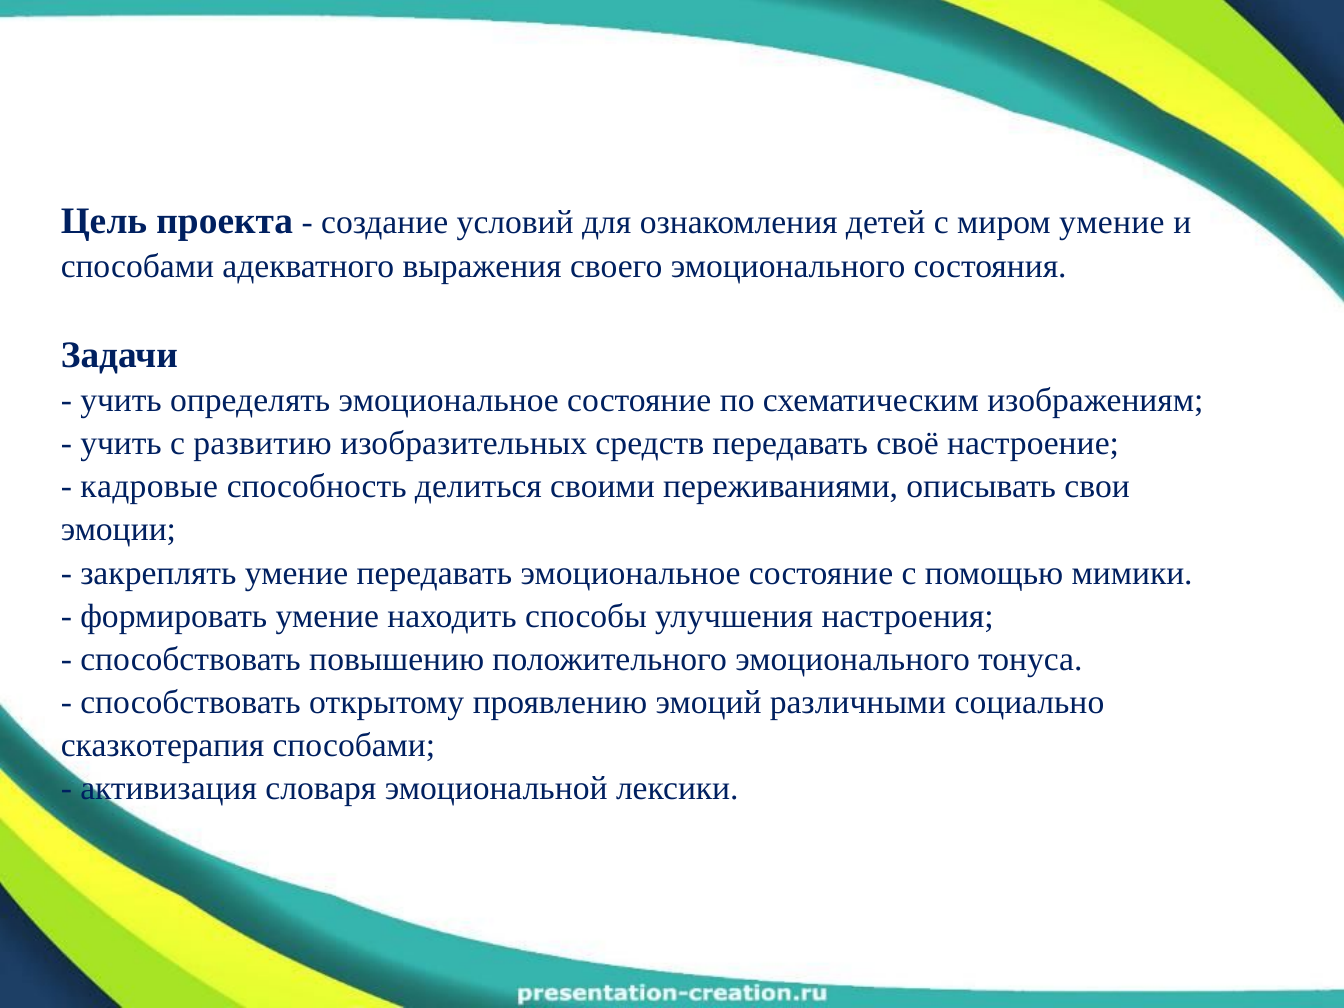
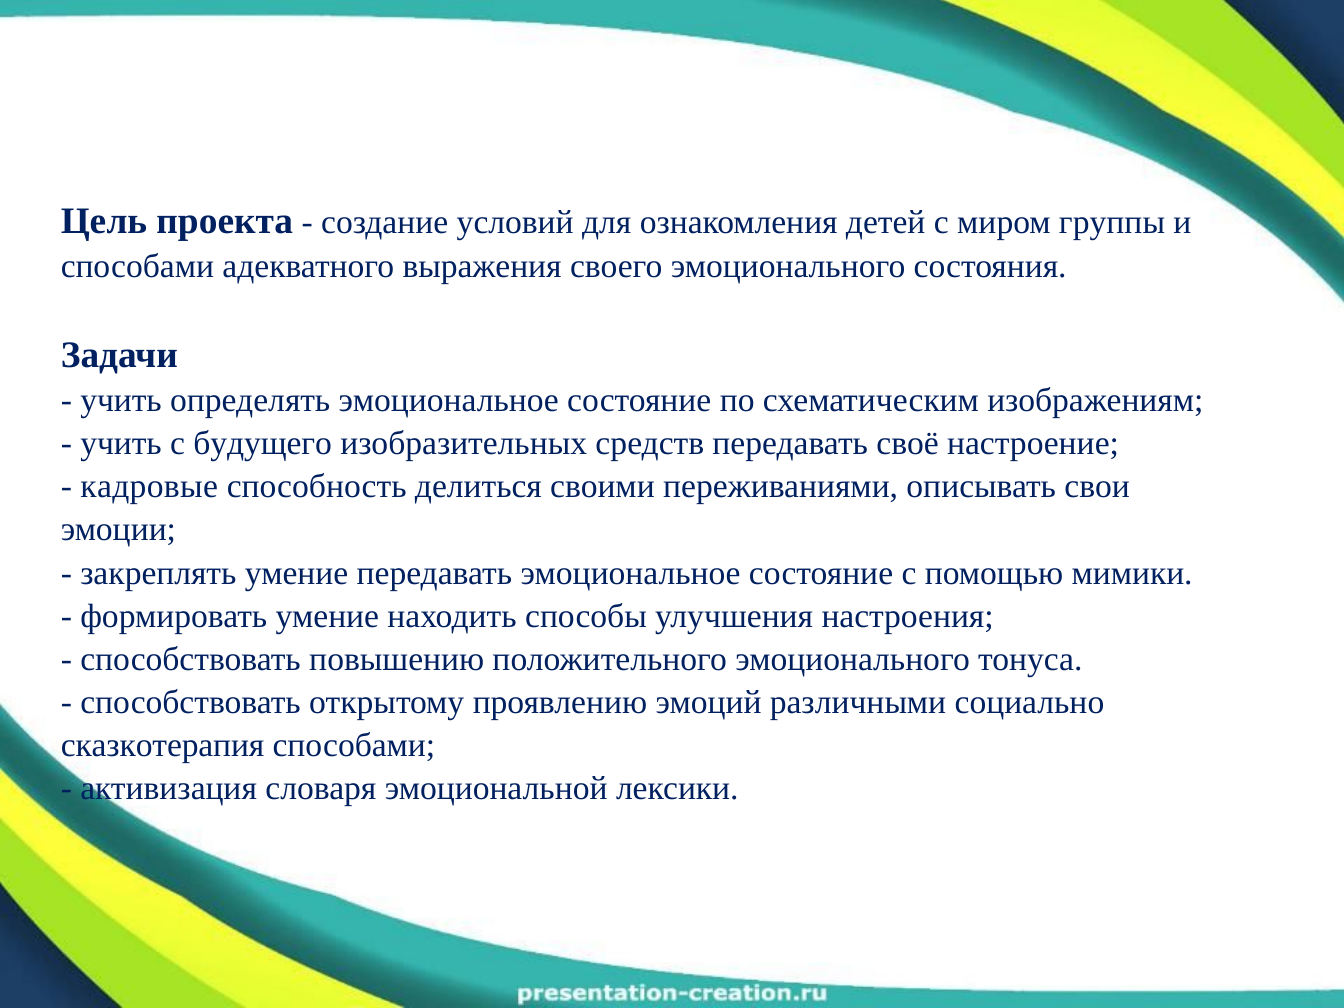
миром умение: умение -> группы
развитию: развитию -> будущего
